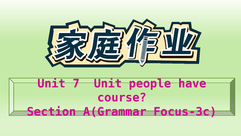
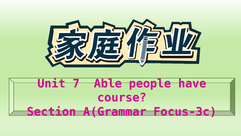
7 Unit: Unit -> Able
